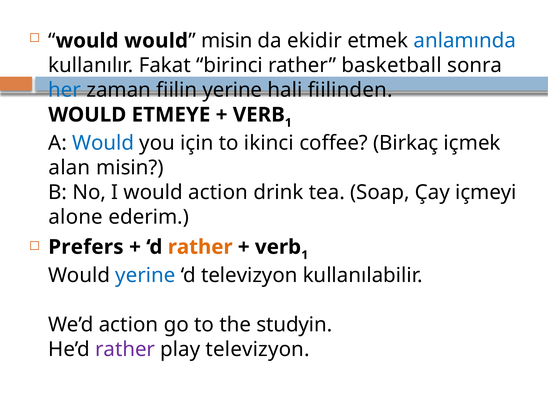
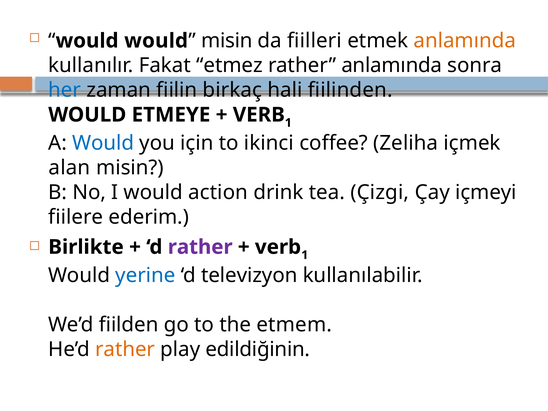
ekidir: ekidir -> fiilleri
anlamında at (465, 41) colour: blue -> orange
birinci: birinci -> etmez
rather basketball: basketball -> anlamında
fiilin yerine: yerine -> birkaç
Birkaç: Birkaç -> Zeliha
Soap: Soap -> Çizgi
alone: alone -> fiilere
Prefers: Prefers -> Birlikte
rather at (200, 247) colour: orange -> purple
We’d action: action -> fiilden
studyin: studyin -> etmem
rather at (125, 349) colour: purple -> orange
play televizyon: televizyon -> edildiğinin
